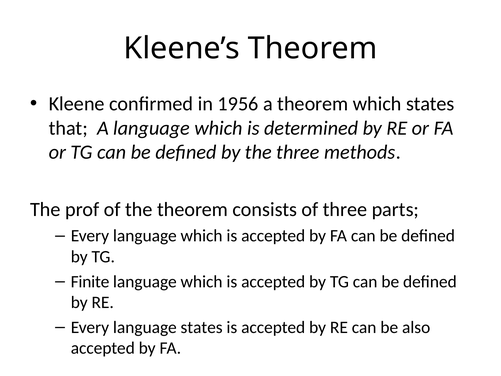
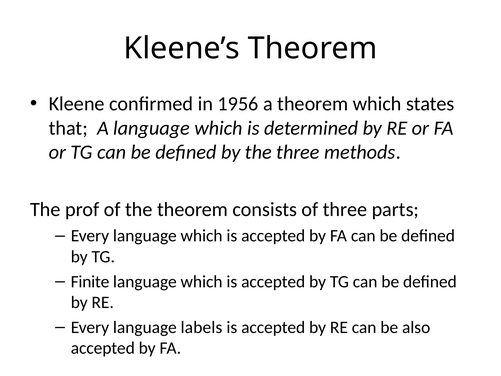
language states: states -> labels
